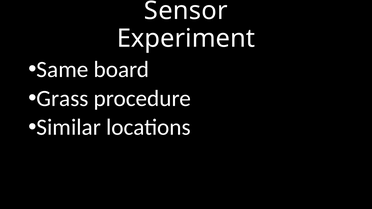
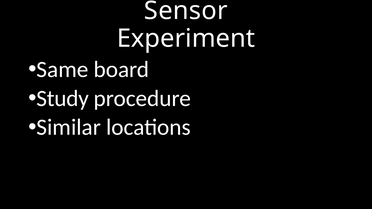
Grass: Grass -> Study
